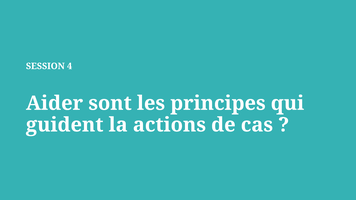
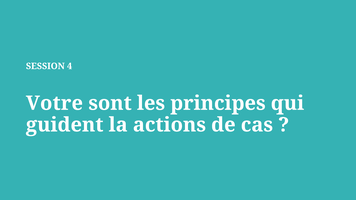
Aider: Aider -> Votre
